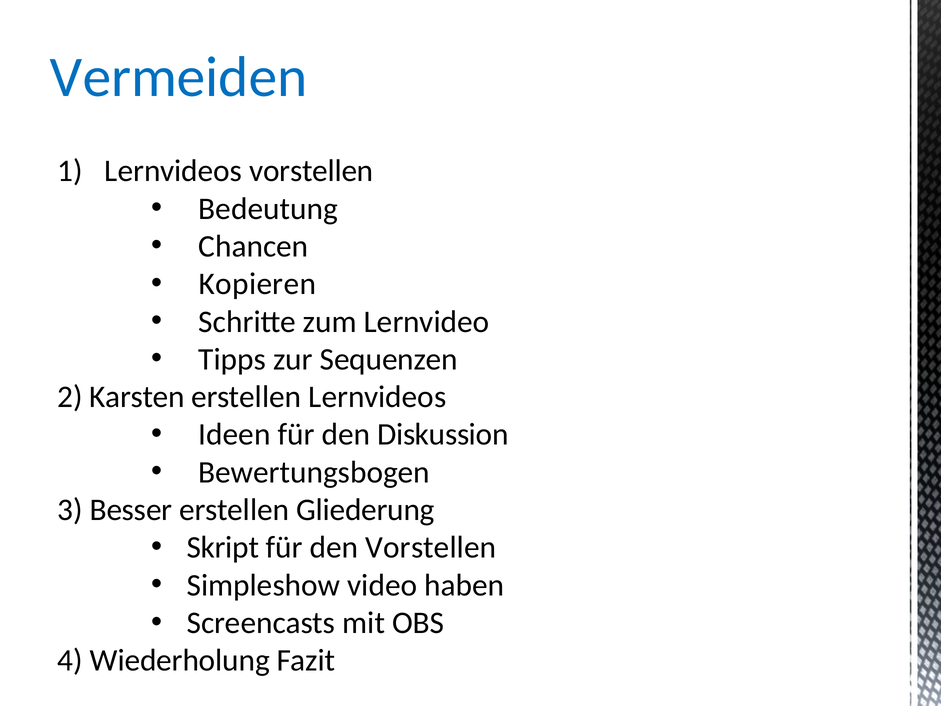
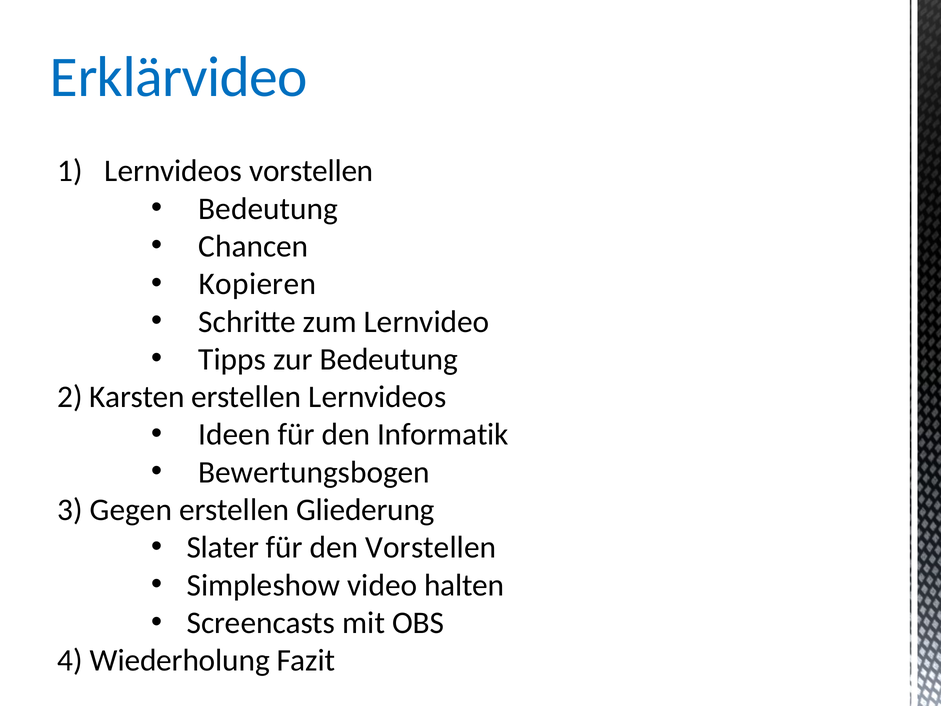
Vermeiden: Vermeiden -> Erklärvideo
zur Sequenzen: Sequenzen -> Bedeutung
Diskussion: Diskussion -> Informatik
Besser: Besser -> Gegen
Skript: Skript -> Slater
haben: haben -> halten
